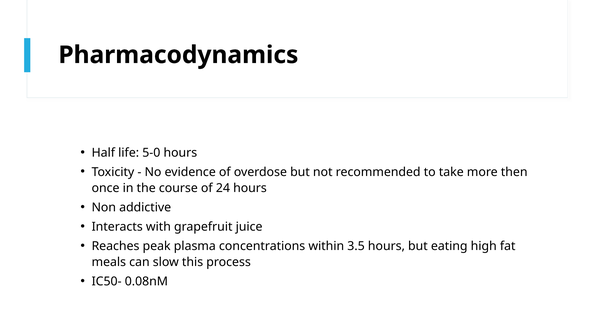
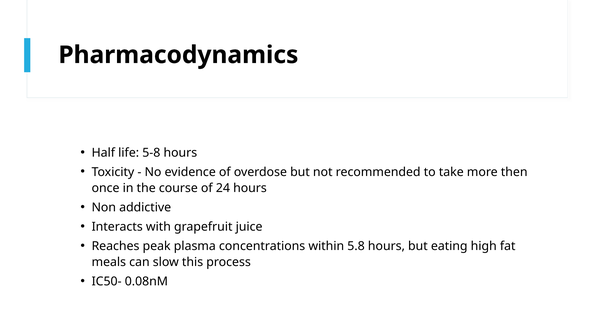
5-0: 5-0 -> 5-8
3.5: 3.5 -> 5.8
